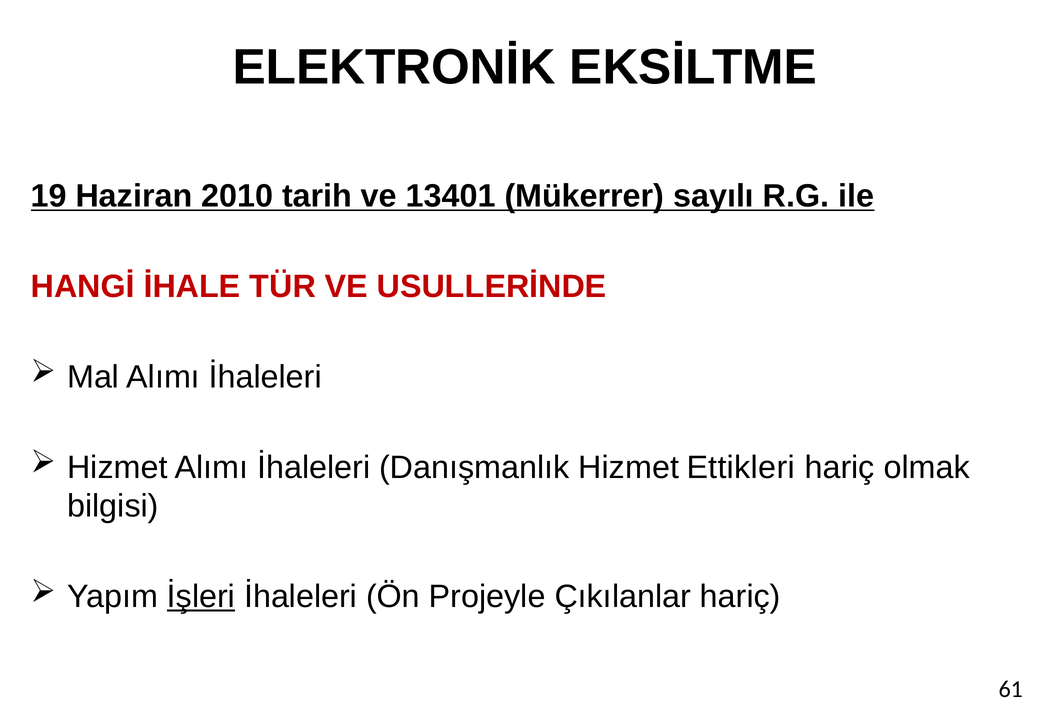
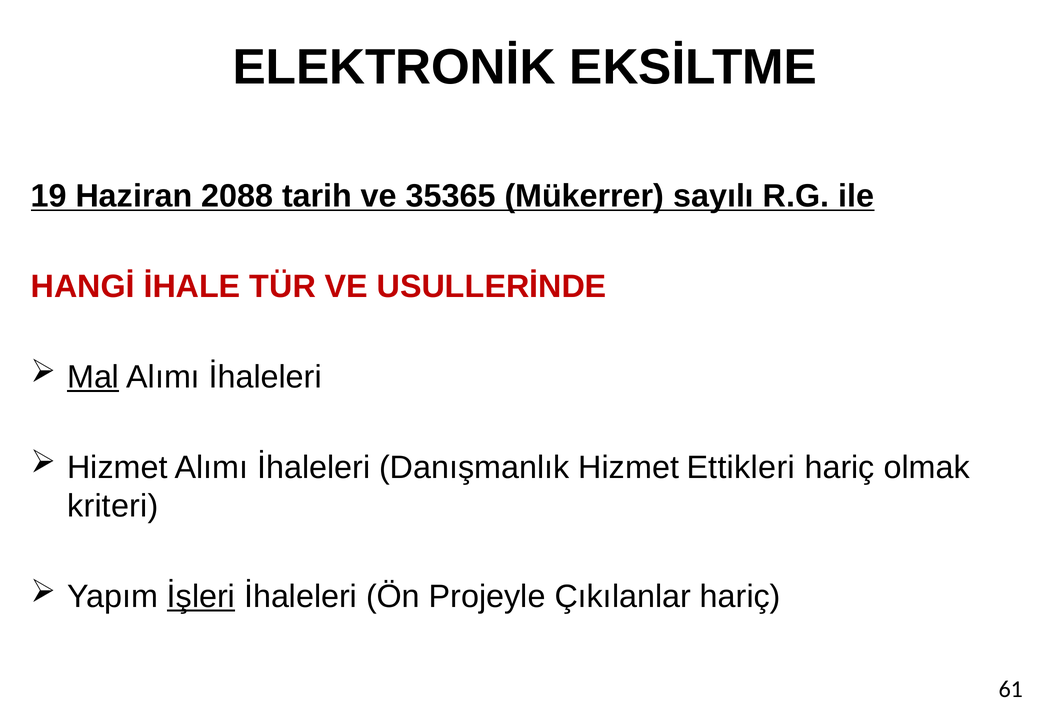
2010: 2010 -> 2088
13401: 13401 -> 35365
Mal underline: none -> present
bilgisi: bilgisi -> kriteri
